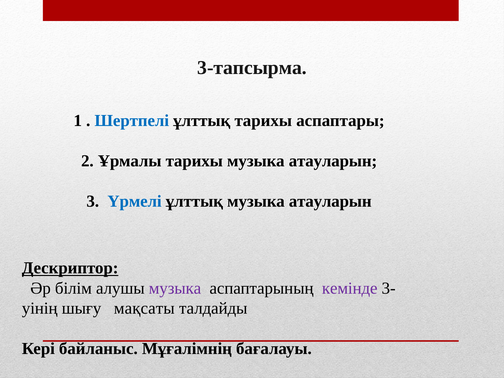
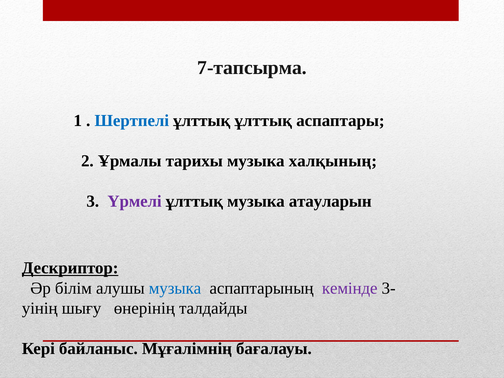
3-тапсырма: 3-тапсырма -> 7-тапсырма
ұлттық тарихы: тарихы -> ұлттық
атауларын at (333, 161): атауларын -> халқының
Үрмелі colour: blue -> purple
музыка at (175, 288) colour: purple -> blue
мақсаты: мақсаты -> өнерінің
